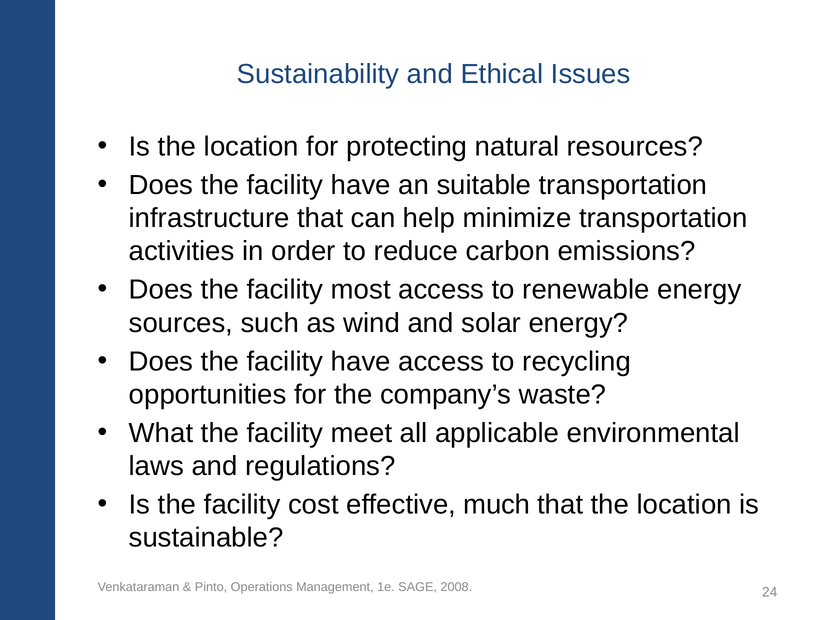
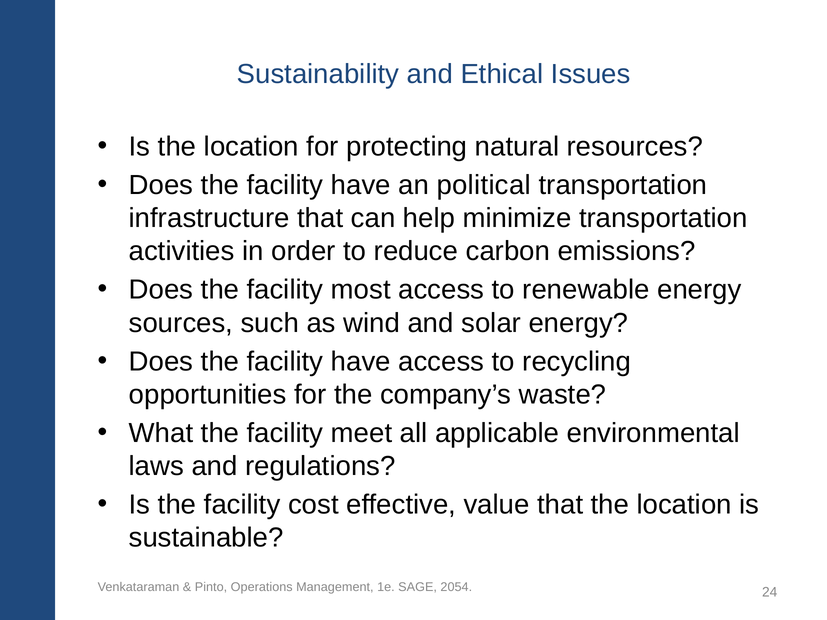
suitable: suitable -> political
much: much -> value
2008: 2008 -> 2054
